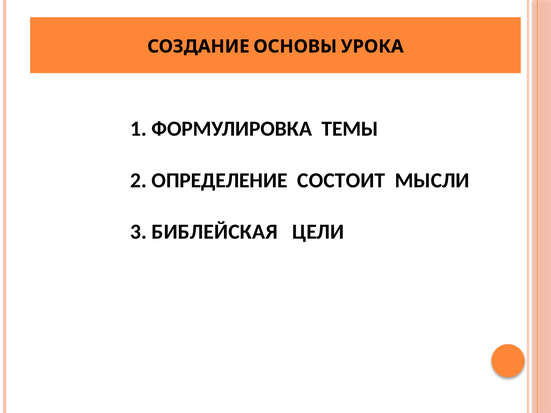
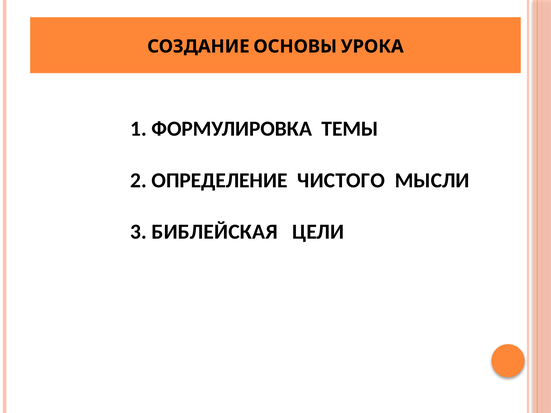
СОСТОИТ: СОСТОИТ -> ЧИСТОГО
